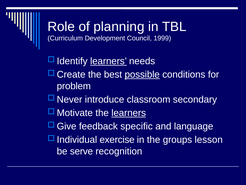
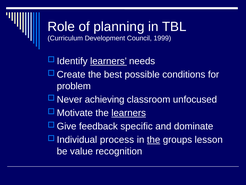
possible underline: present -> none
introduce: introduce -> achieving
secondary: secondary -> unfocused
language: language -> dominate
exercise: exercise -> process
the at (154, 139) underline: none -> present
serve: serve -> value
